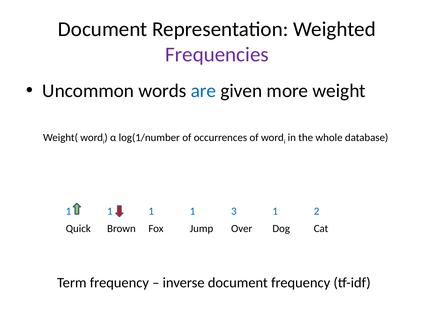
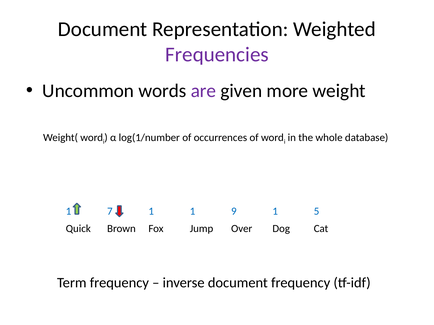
are colour: blue -> purple
1 at (110, 211): 1 -> 7
3: 3 -> 9
2: 2 -> 5
